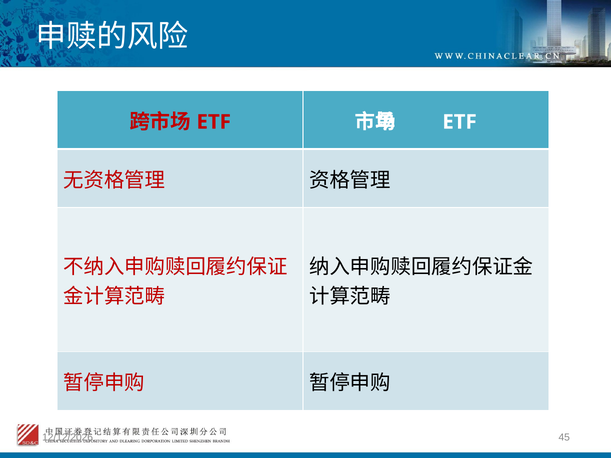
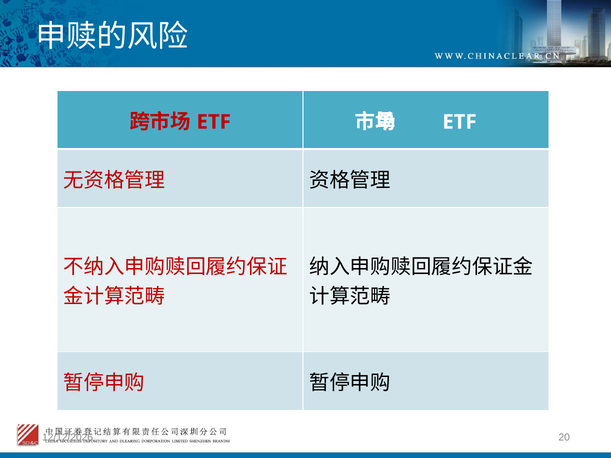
45: 45 -> 20
